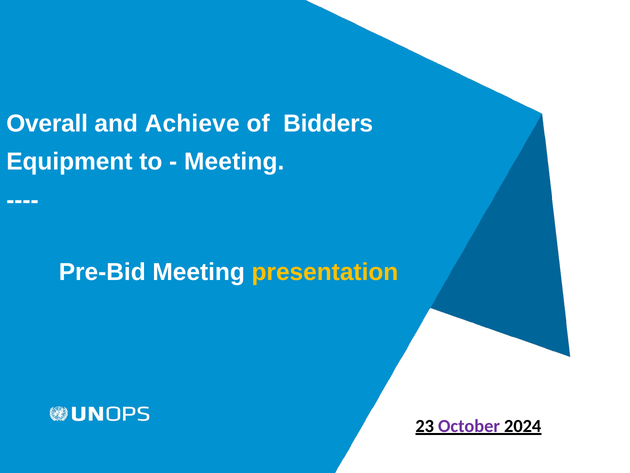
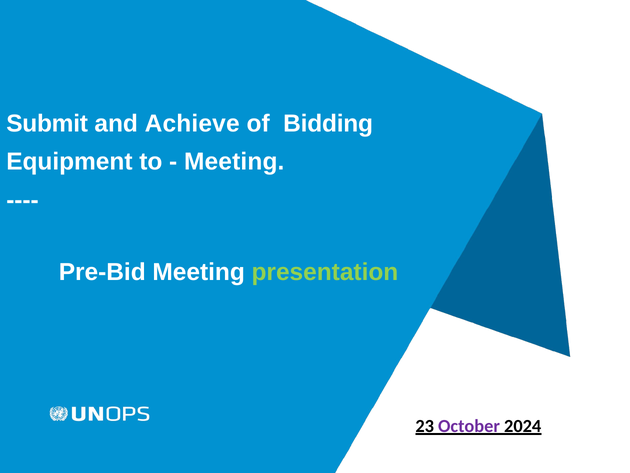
Overall: Overall -> Submit
Bidders: Bidders -> Bidding
presentation colour: yellow -> light green
